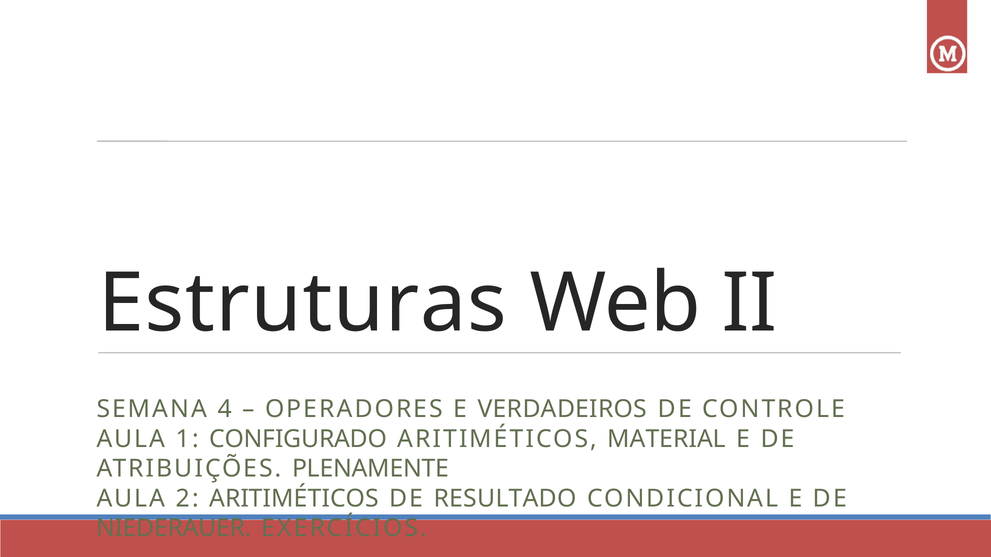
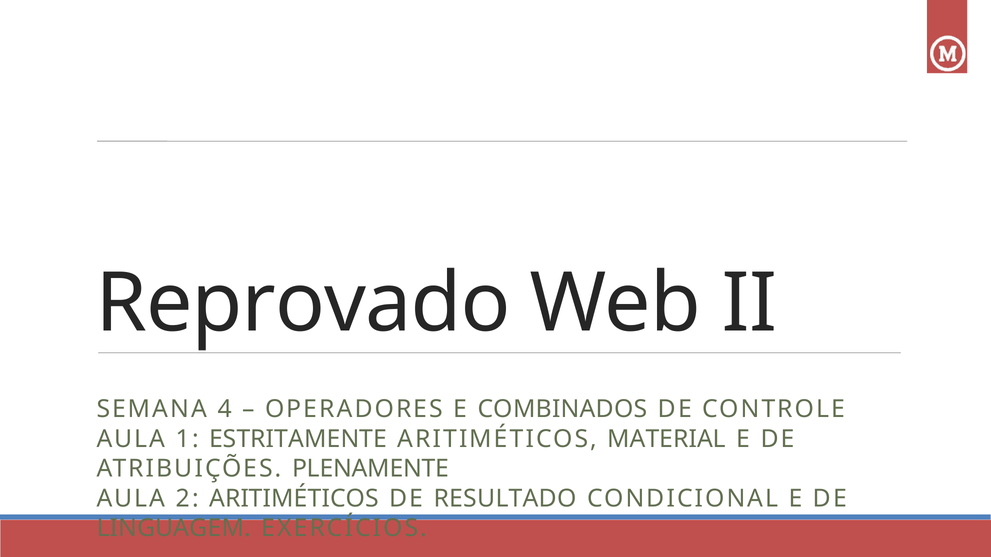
Estruturas: Estruturas -> Reprovado
VERDADEIROS: VERDADEIROS -> COMBINADOS
CONFIGURADO: CONFIGURADO -> ESTRITAMENTE
NIEDERAUER: NIEDERAUER -> LINGUAGEM
